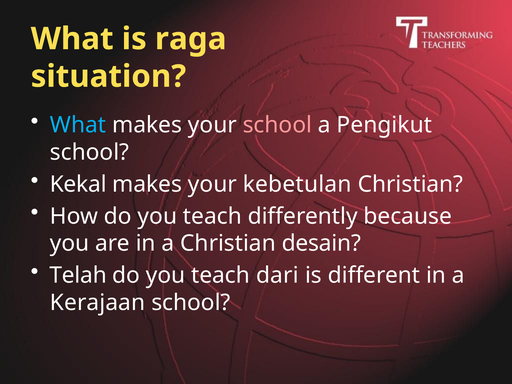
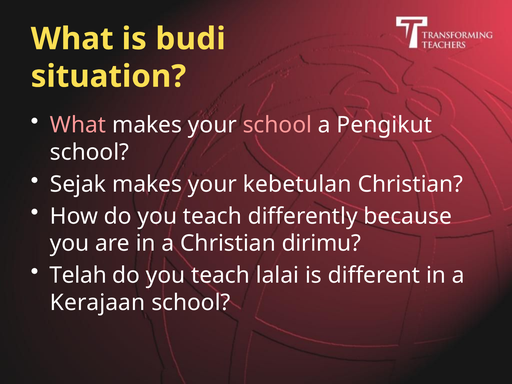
raga: raga -> budi
What at (78, 125) colour: light blue -> pink
Kekal: Kekal -> Sejak
desain: desain -> dirimu
dari: dari -> lalai
